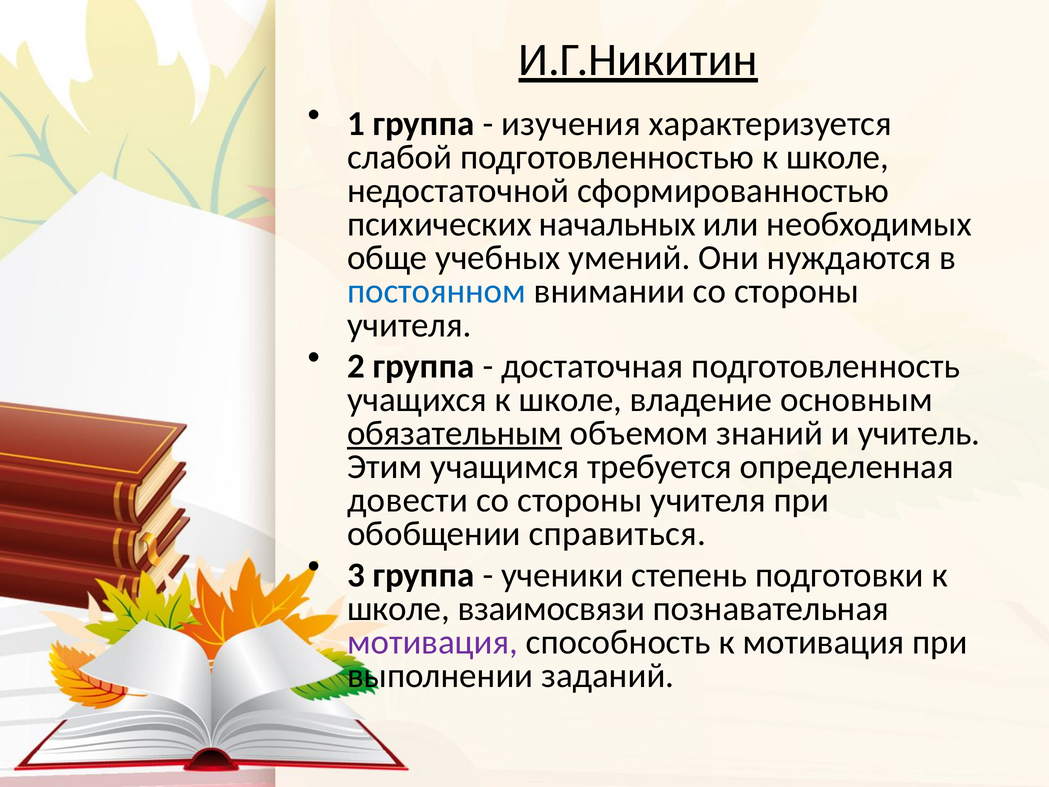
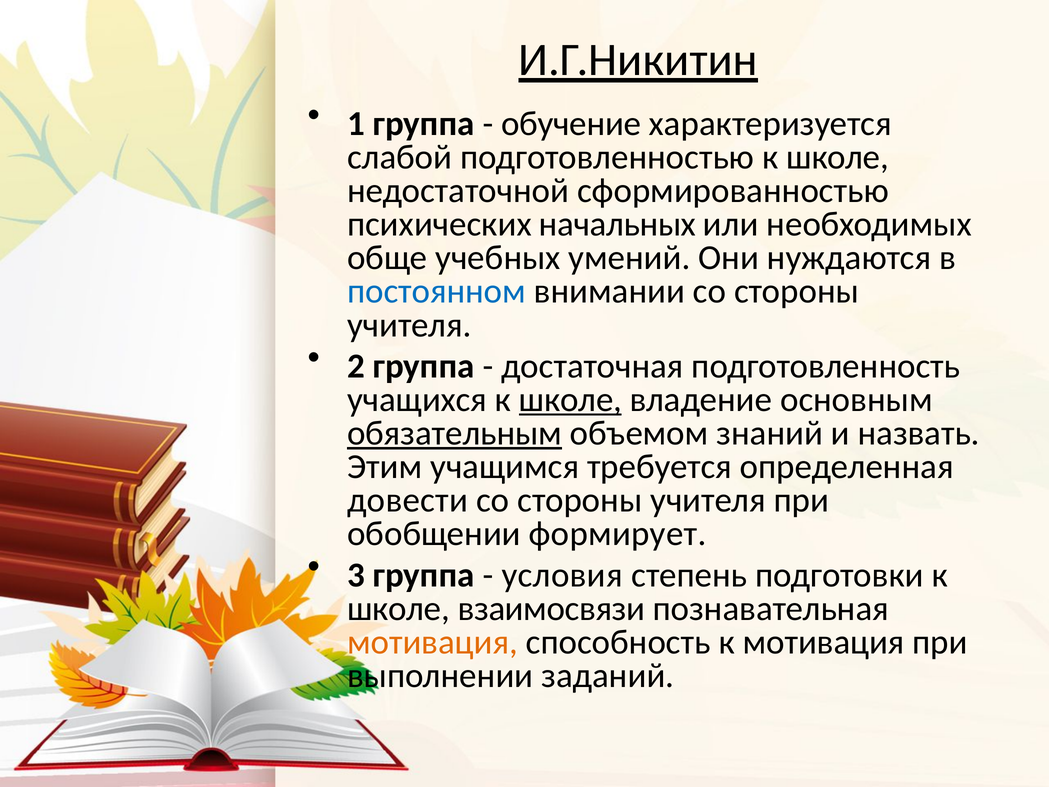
изучения: изучения -> обучение
школе at (570, 399) underline: none -> present
учитель: учитель -> назвать
справиться: справиться -> формирует
ученики: ученики -> условия
мотивация at (432, 642) colour: purple -> orange
